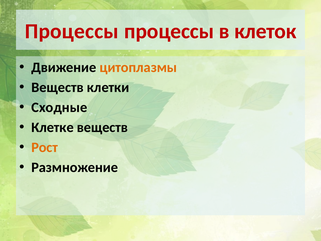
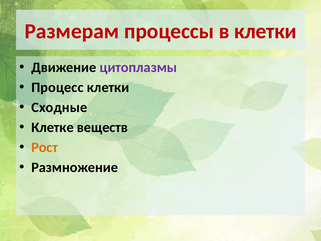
Процессы at (72, 31): Процессы -> Размерам
в клеток: клеток -> клетки
цитоплазмы colour: orange -> purple
Веществ at (57, 87): Веществ -> Процесс
